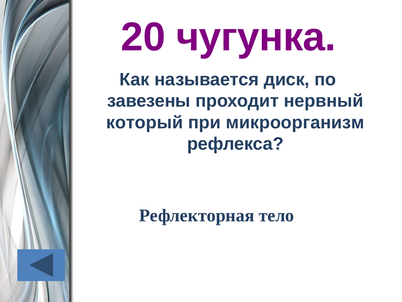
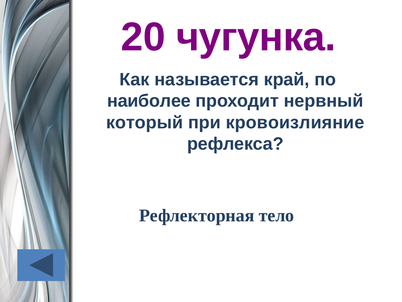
диск: диск -> край
завезены: завезены -> наиболее
микроорганизм: микроорганизм -> кровоизлияние
